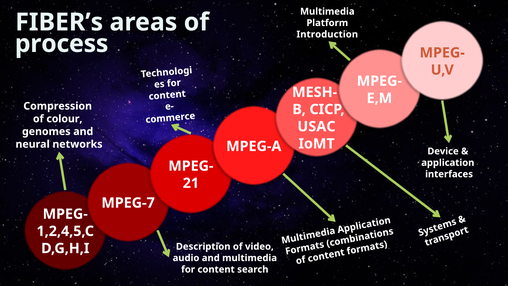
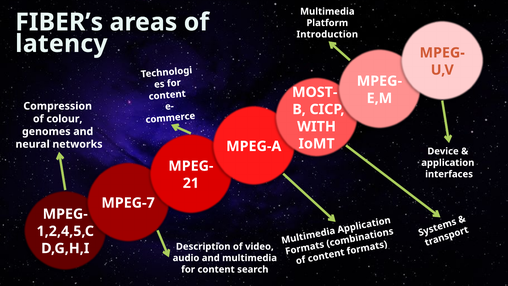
process: process -> latency
MESH-: MESH- -> MOST-
USAC: USAC -> WITH
